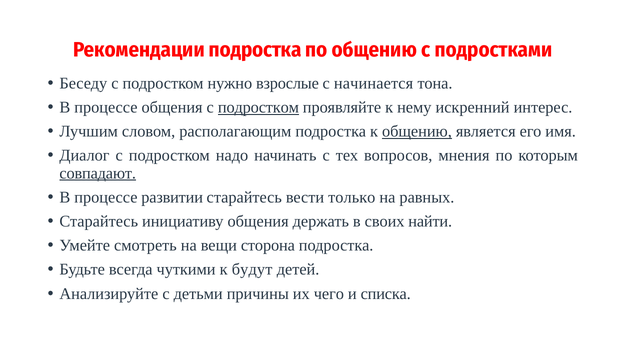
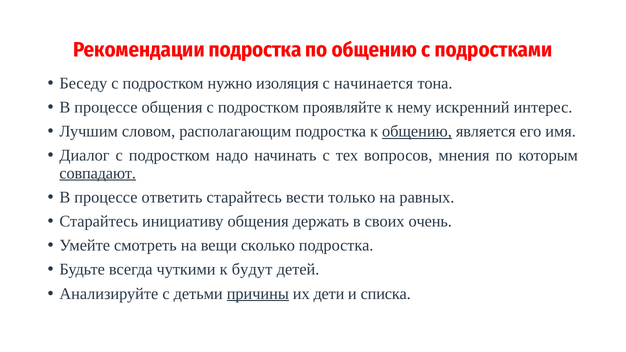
взрослые: взрослые -> изоляция
подростком at (258, 107) underline: present -> none
развитии: развитии -> ответить
найти: найти -> очень
сторона: сторона -> сколько
причины underline: none -> present
чего: чего -> дети
